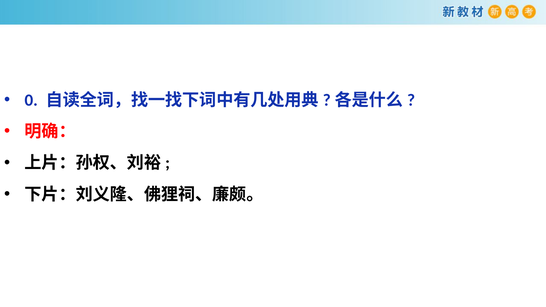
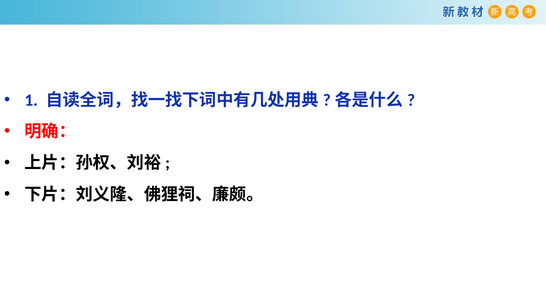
0: 0 -> 1
